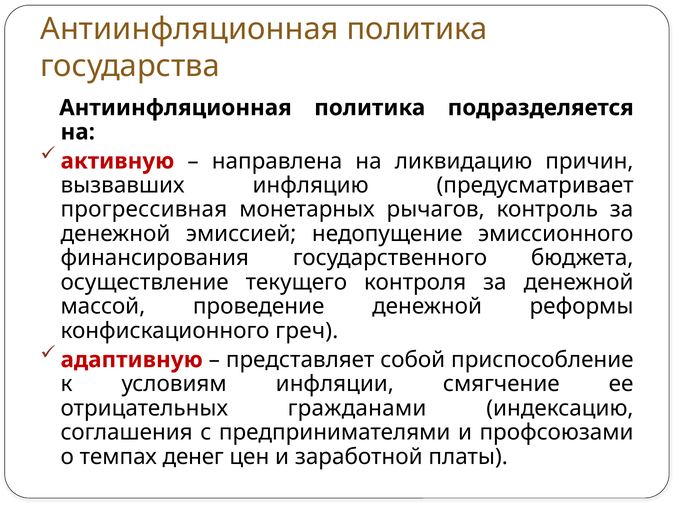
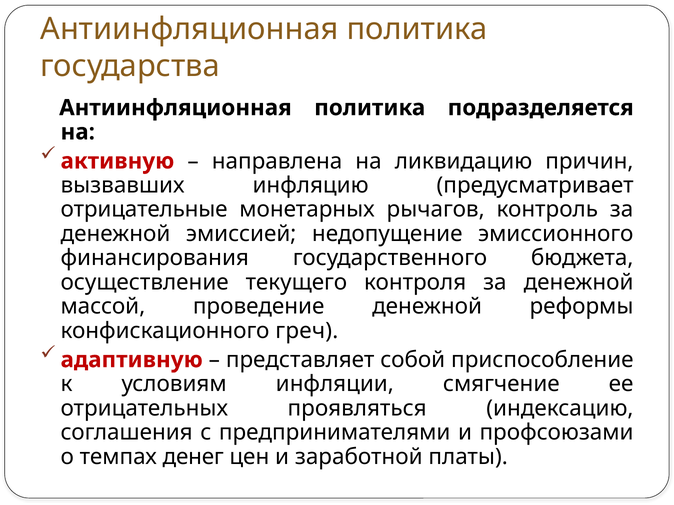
прогрессивная: прогрессивная -> отрицательные
гражданами: гражданами -> проявляться
